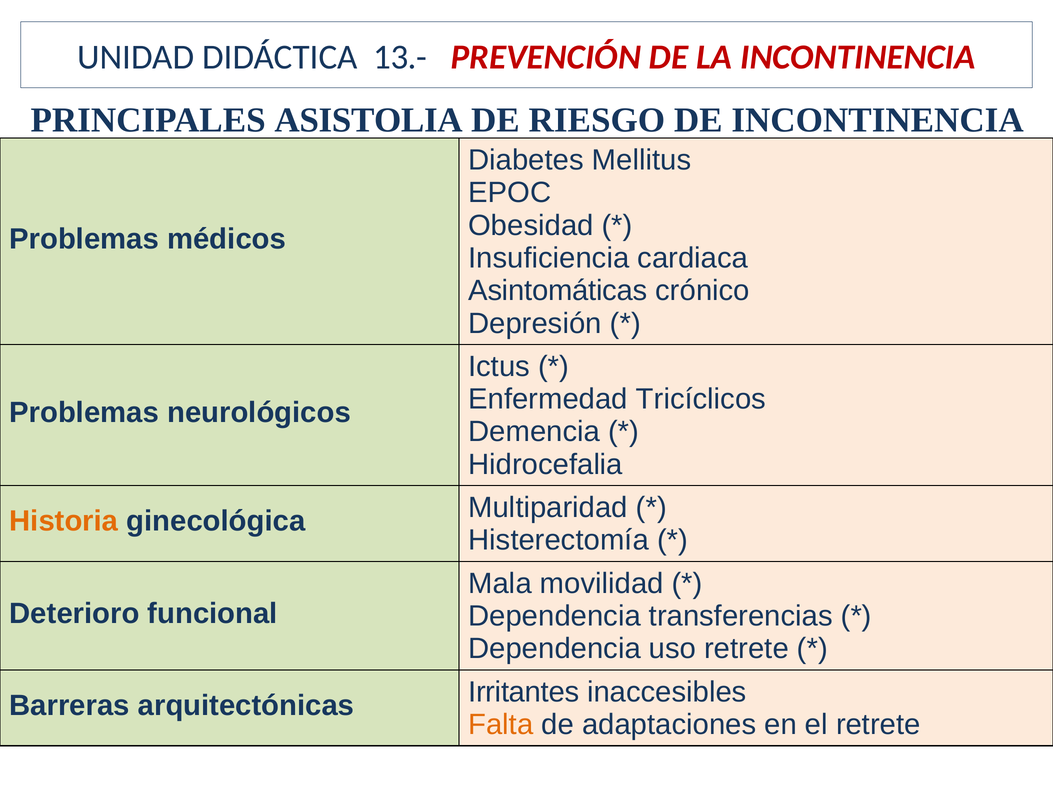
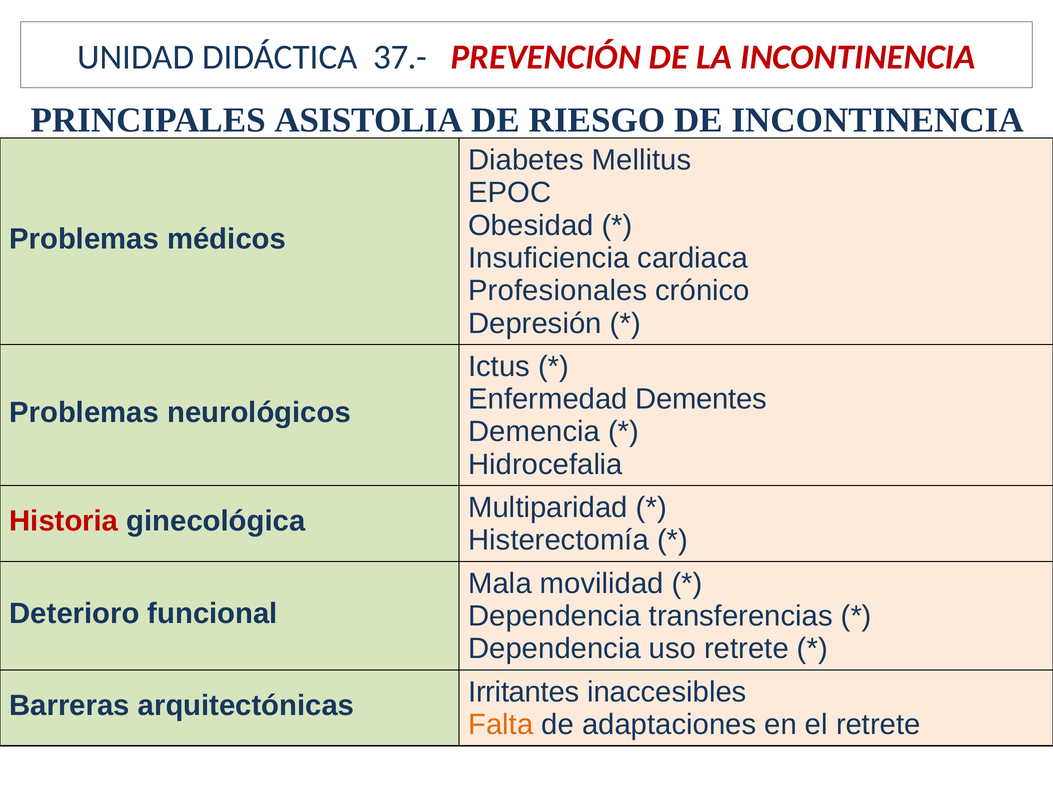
13.-: 13.- -> 37.-
Asintomáticas: Asintomáticas -> Profesionales
Tricíclicos: Tricíclicos -> Dementes
Historia colour: orange -> red
